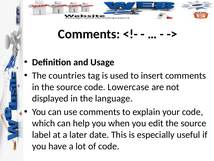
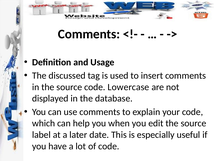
countries: countries -> discussed
language: language -> database
